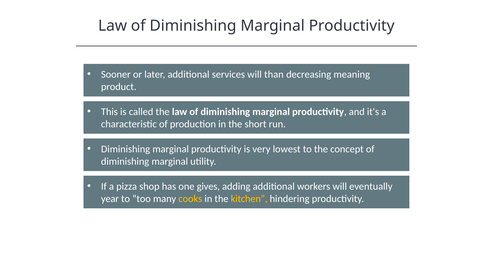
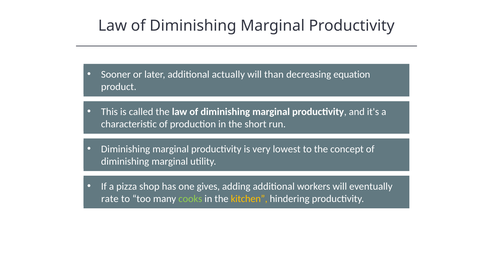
services: services -> actually
meaning: meaning -> equation
year: year -> rate
cooks colour: yellow -> light green
